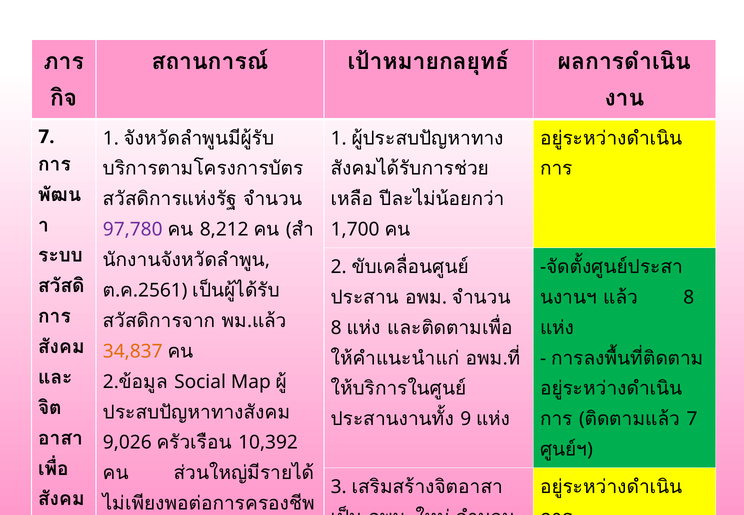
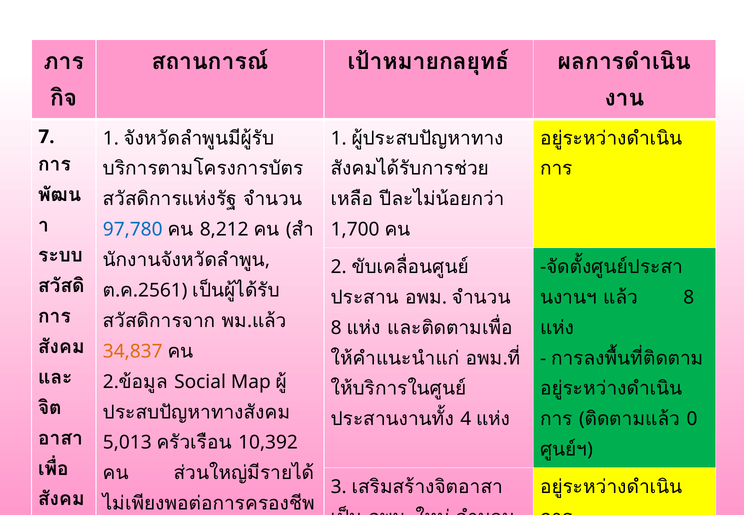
97,780 colour: purple -> blue
9 at (466, 419): 9 -> 4
7 at (692, 419): 7 -> 0
9,026: 9,026 -> 5,013
